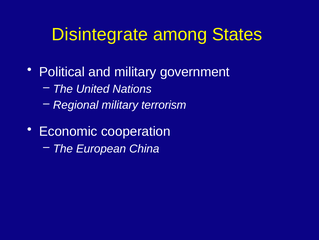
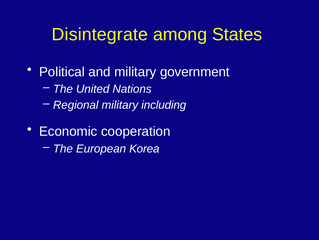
terrorism: terrorism -> including
China: China -> Korea
